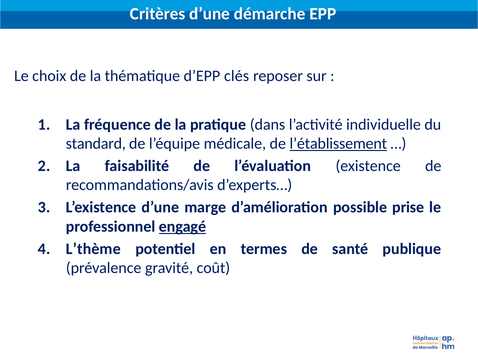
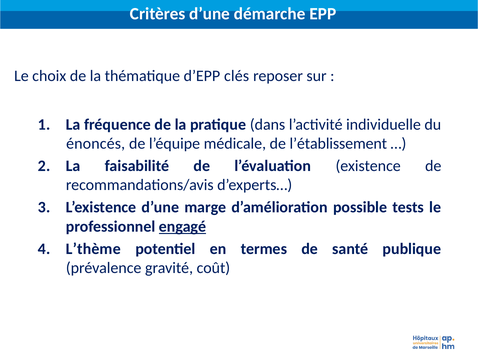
standard: standard -> énoncés
l’établissement underline: present -> none
prise: prise -> tests
